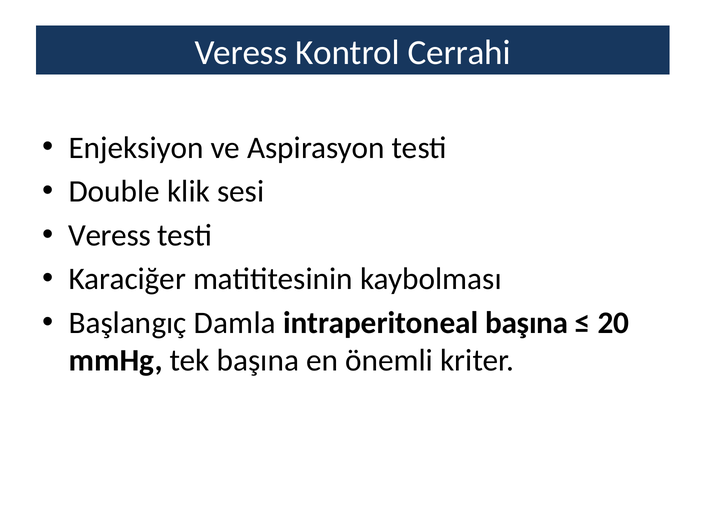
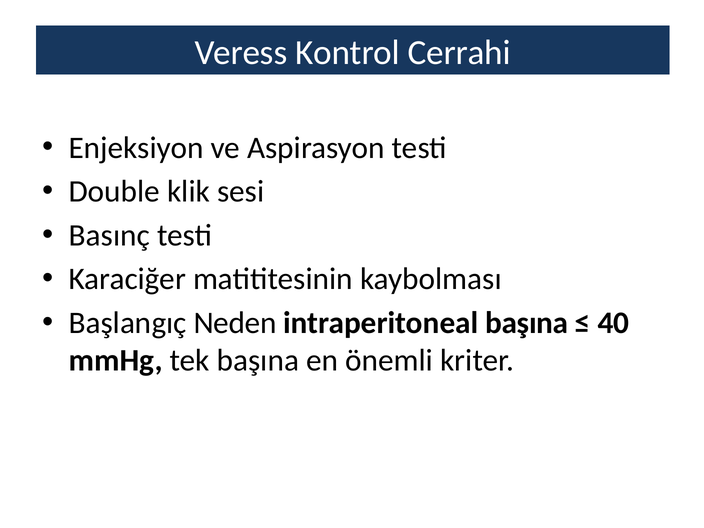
Veress at (109, 235): Veress -> Basınç
Damla: Damla -> Neden
20: 20 -> 40
